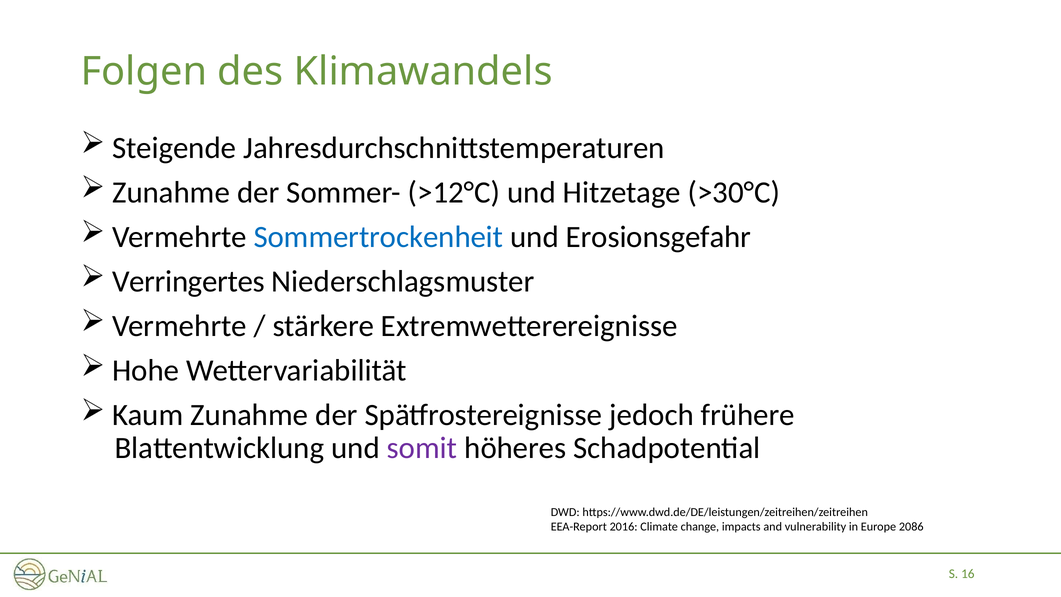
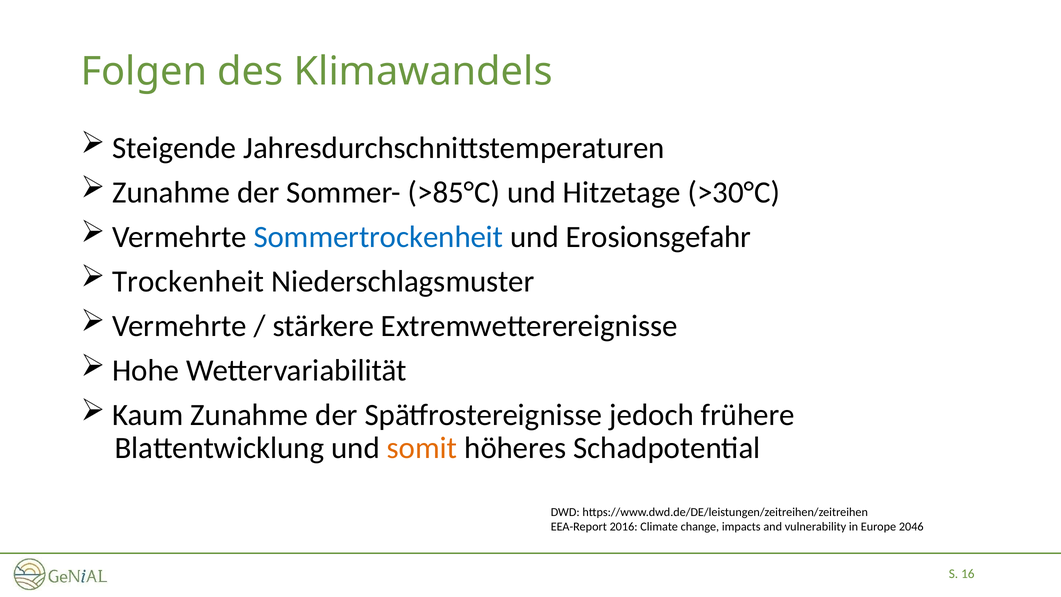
>12°C: >12°C -> >85°C
Verringertes: Verringertes -> Trockenheit
somit colour: purple -> orange
2086: 2086 -> 2046
